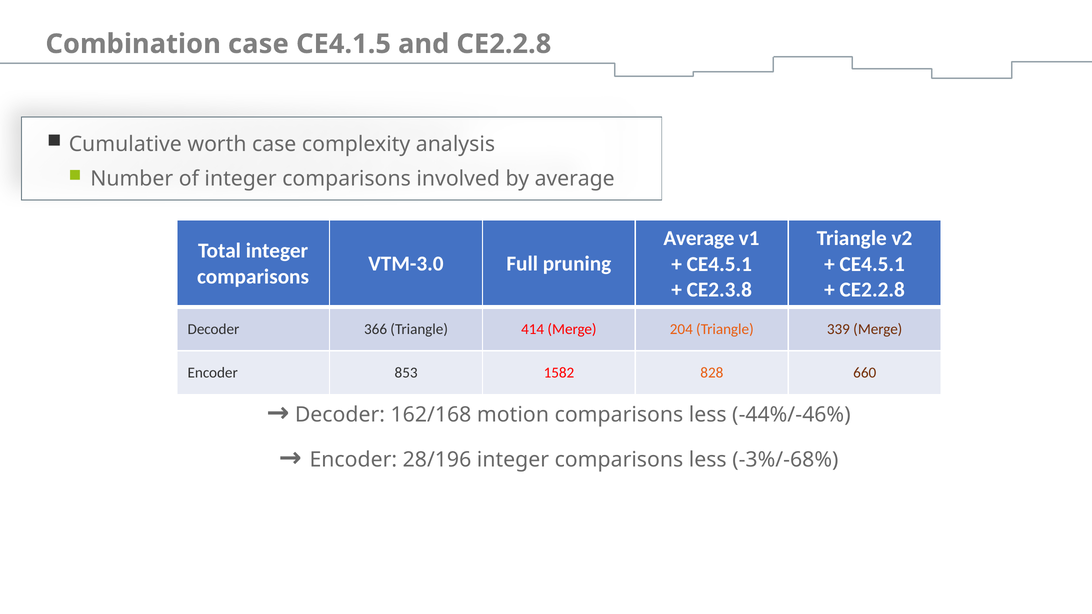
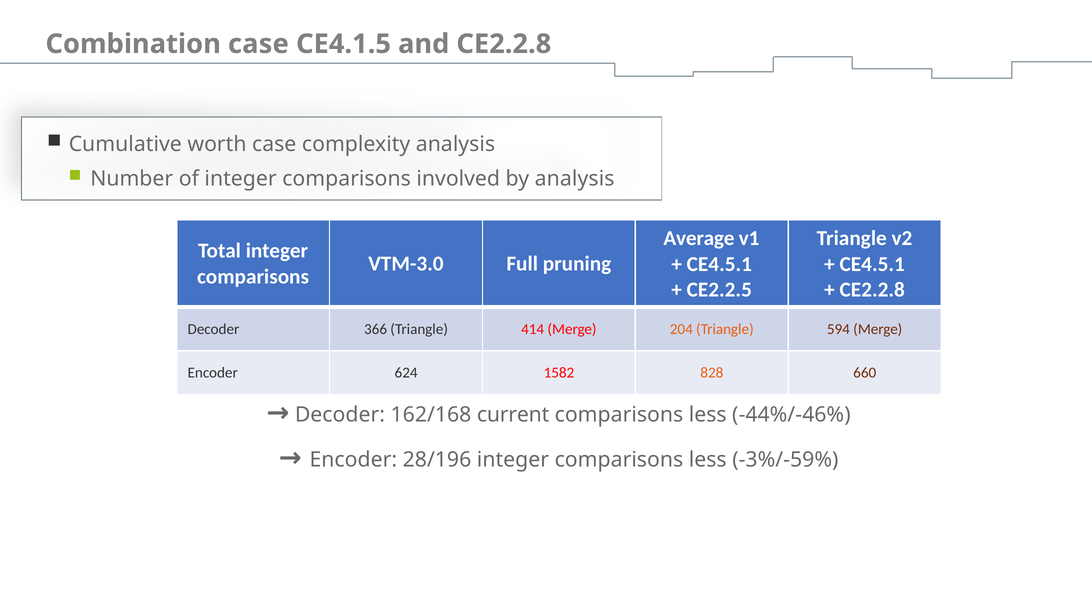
by average: average -> analysis
CE2.3.8: CE2.3.8 -> CE2.2.5
339: 339 -> 594
853: 853 -> 624
motion: motion -> current
-3%/-68%: -3%/-68% -> -3%/-59%
